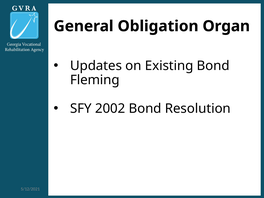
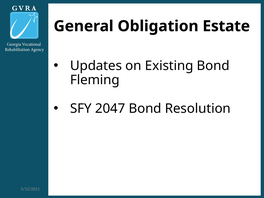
Organ: Organ -> Estate
2002: 2002 -> 2047
